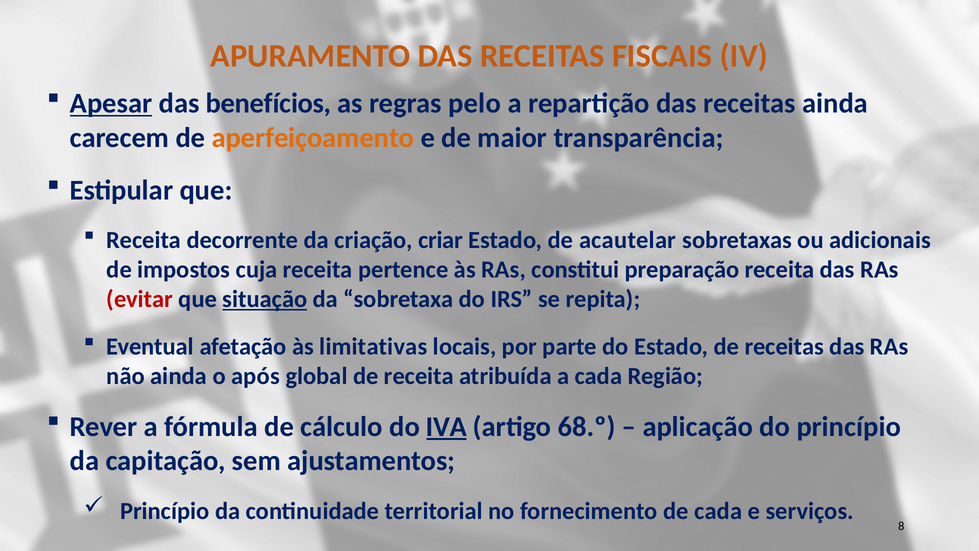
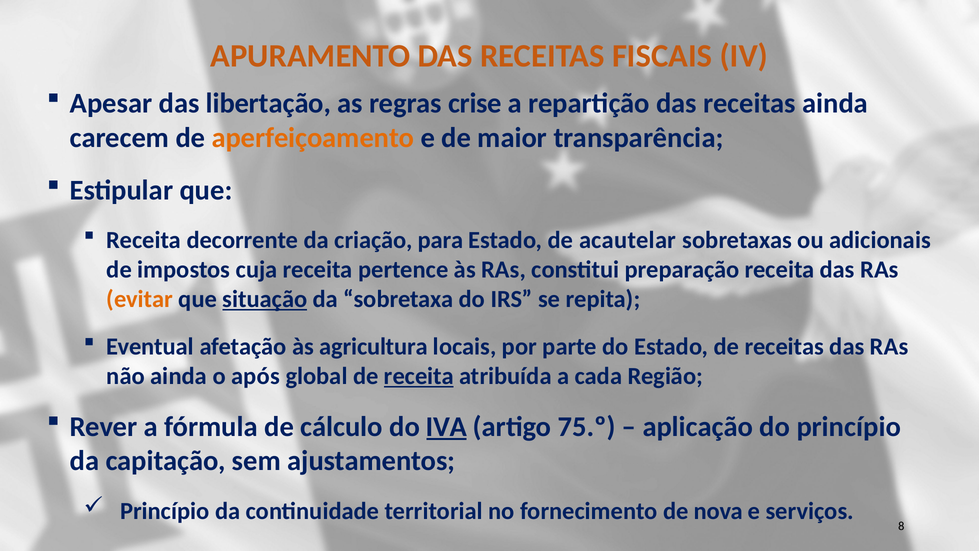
Apesar underline: present -> none
benefícios: benefícios -> libertação
pelo: pelo -> crise
criar: criar -> para
evitar colour: red -> orange
limitativas: limitativas -> agricultura
receita at (419, 376) underline: none -> present
68.º: 68.º -> 75.º
de cada: cada -> nova
